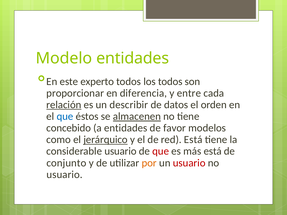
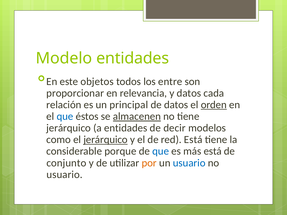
experto: experto -> objetos
los todos: todos -> entre
diferencia: diferencia -> relevancia
y entre: entre -> datos
relación underline: present -> none
describir: describir -> principal
orden underline: none -> present
concebido at (69, 128): concebido -> jerárquico
favor: favor -> decir
considerable usuario: usuario -> porque
que at (161, 151) colour: red -> blue
usuario at (189, 163) colour: red -> blue
